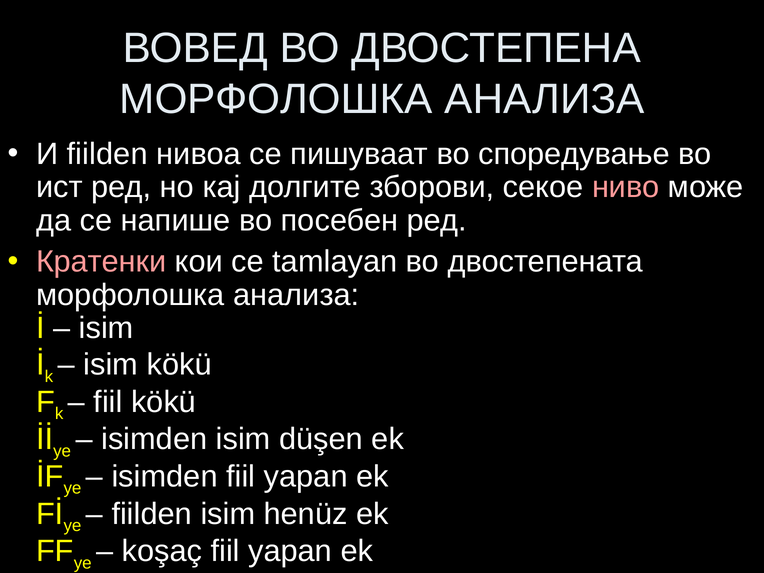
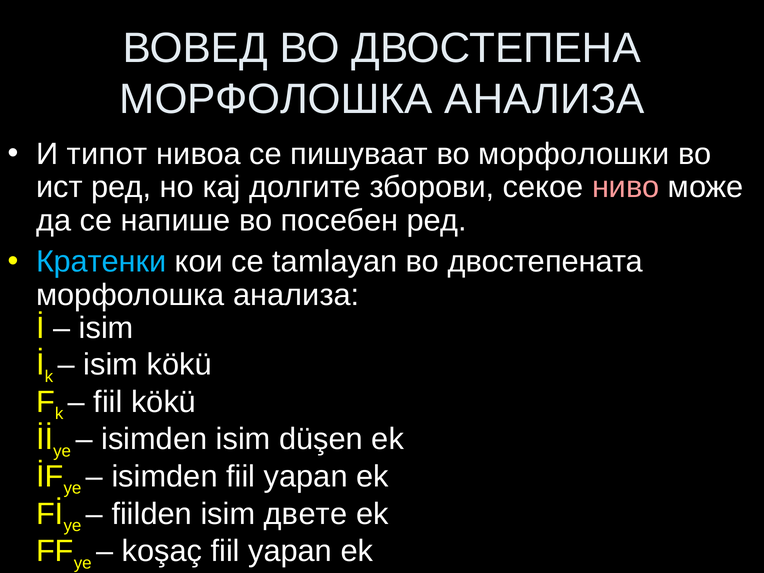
И fiilden: fiilden -> типот
споредување: споредување -> морфолошки
Кратенки colour: pink -> light blue
henüz: henüz -> двете
